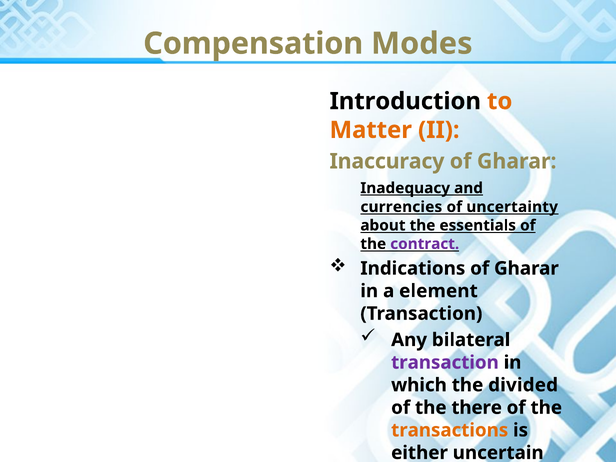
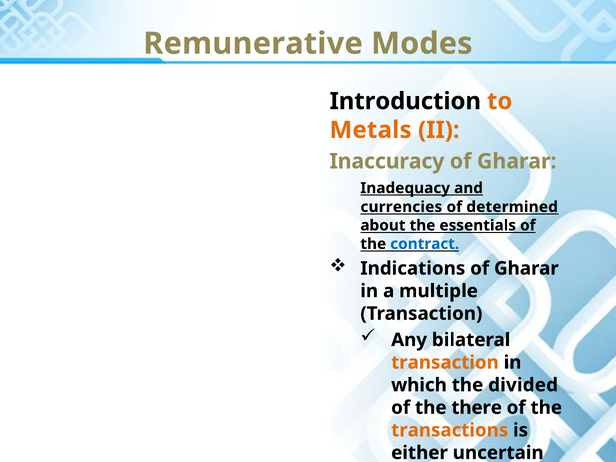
Compensation: Compensation -> Remunerative
Matter: Matter -> Metals
uncertainty: uncertainty -> determined
contract colour: purple -> blue
element: element -> multiple
transaction at (445, 362) colour: purple -> orange
